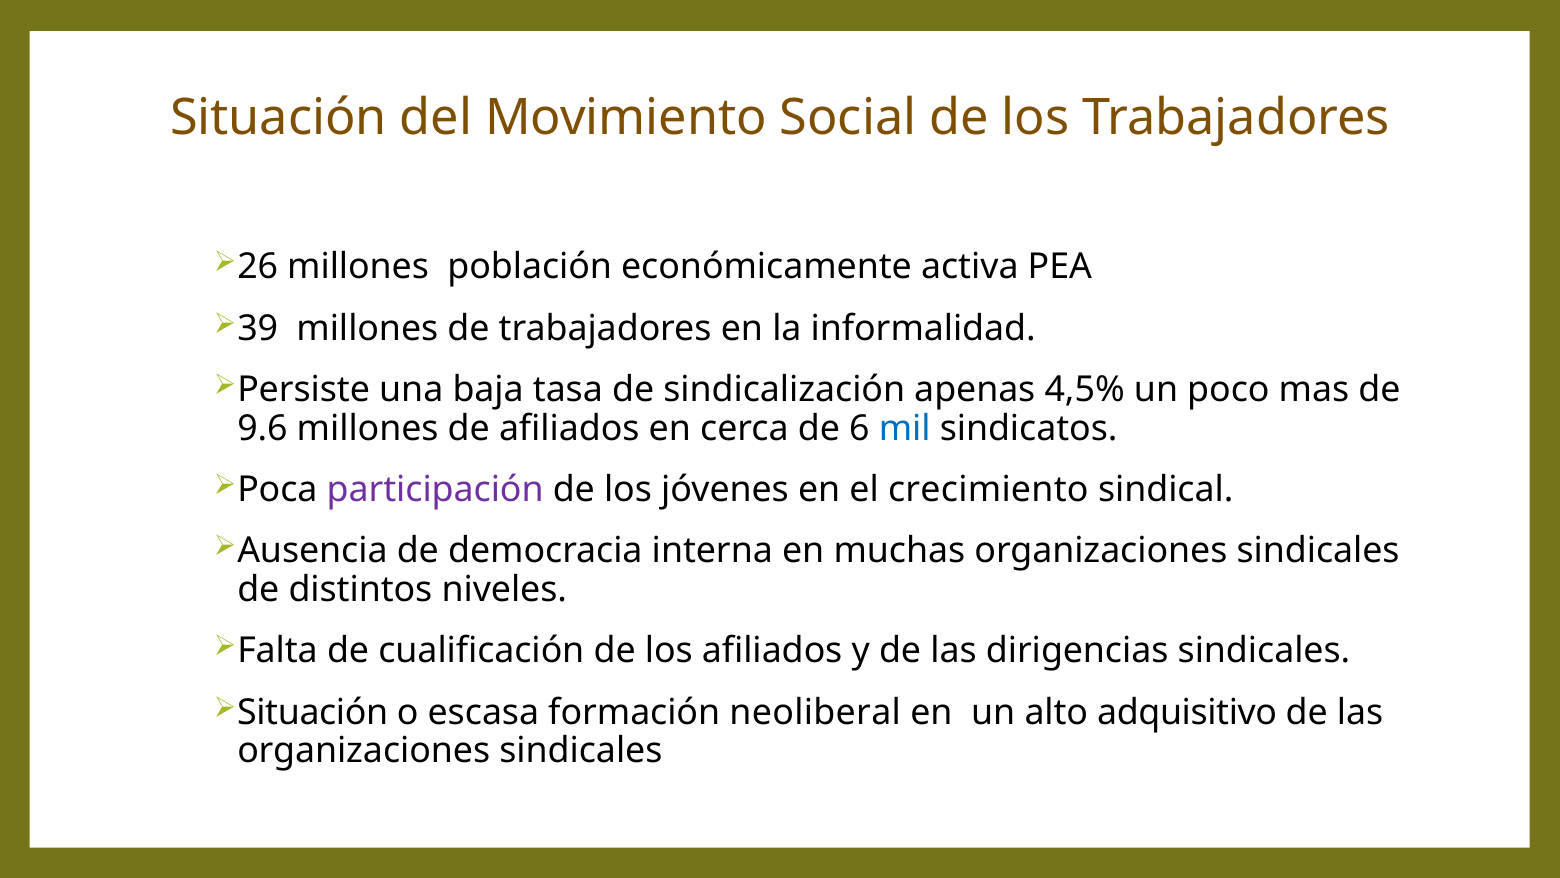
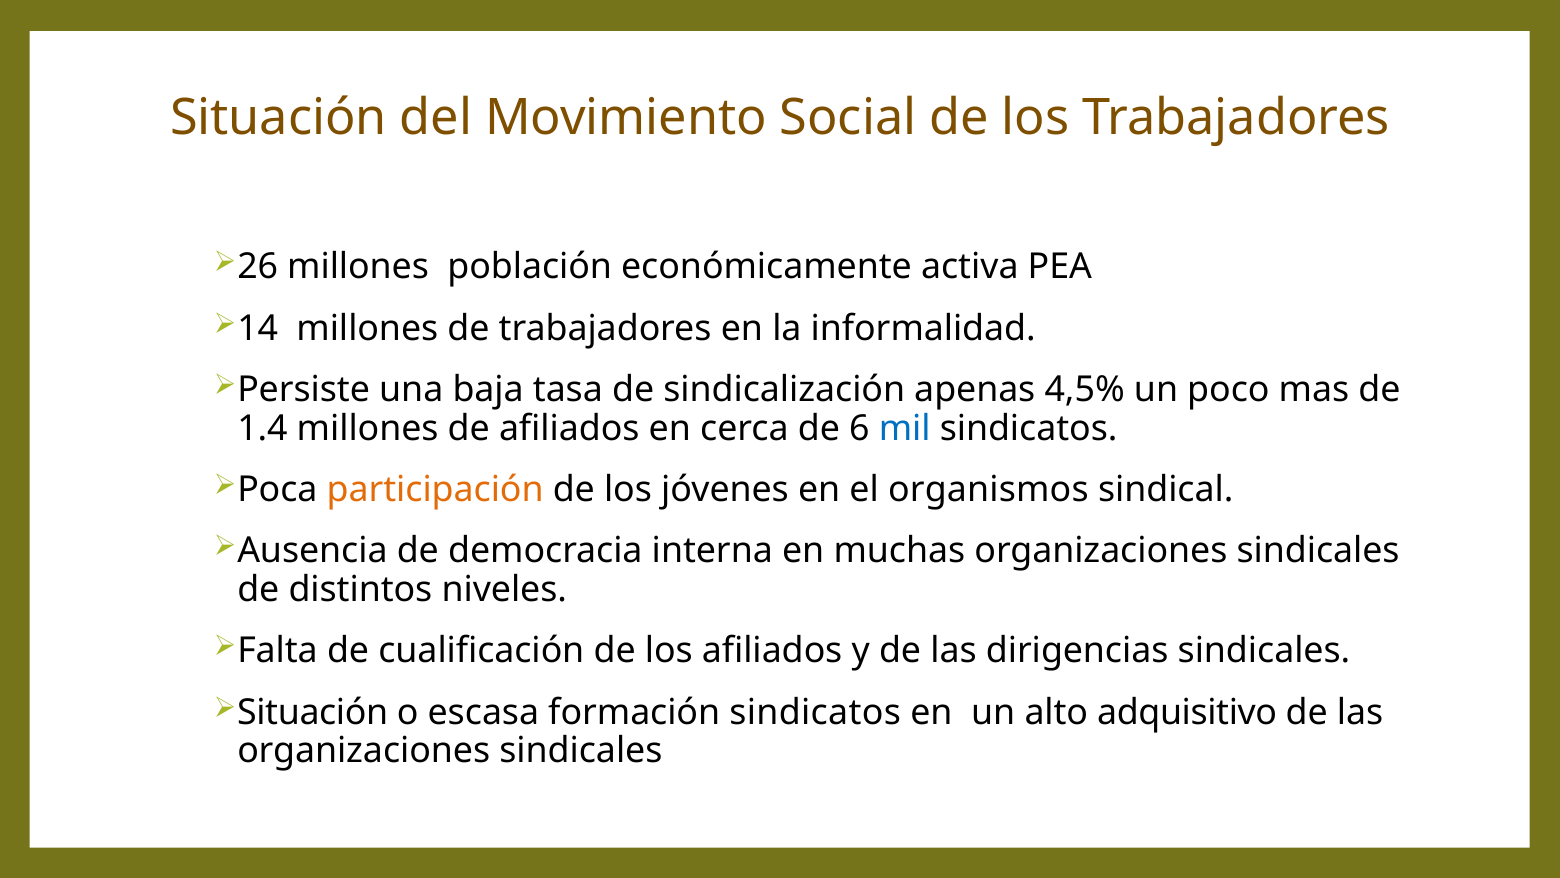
39: 39 -> 14
9.6: 9.6 -> 1.4
participación colour: purple -> orange
crecimiento: crecimiento -> organismos
formación neoliberal: neoliberal -> sindicatos
